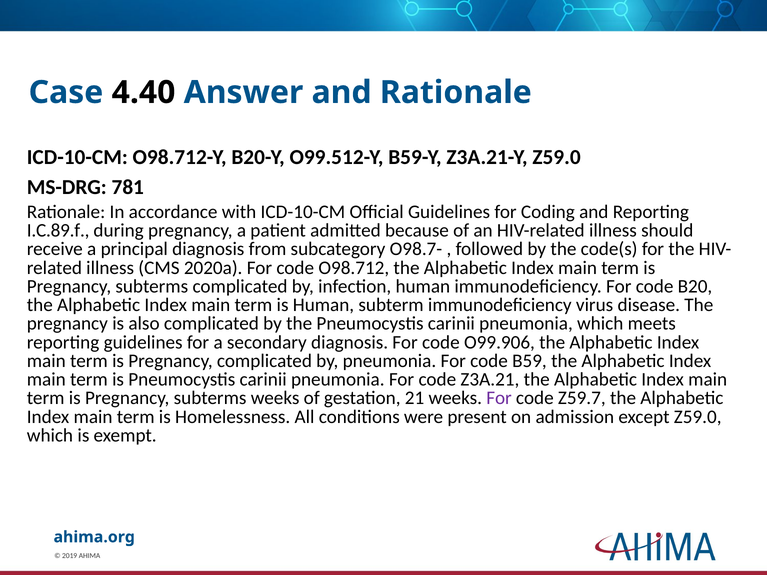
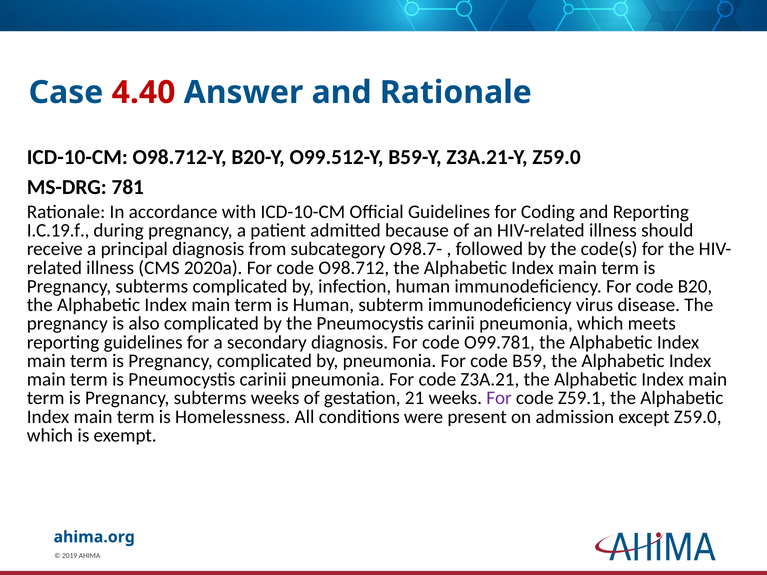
4.40 colour: black -> red
I.C.89.f: I.C.89.f -> I.C.19.f
O99.906: O99.906 -> O99.781
Z59.7: Z59.7 -> Z59.1
